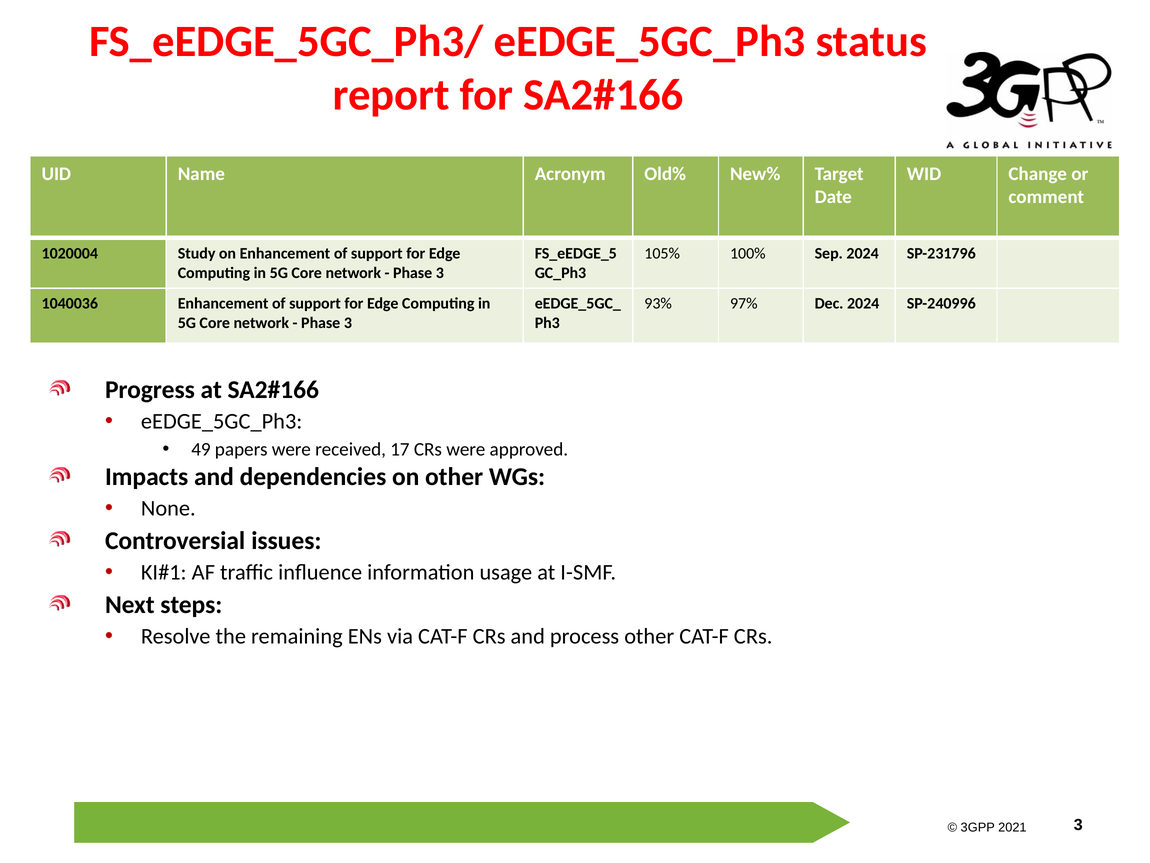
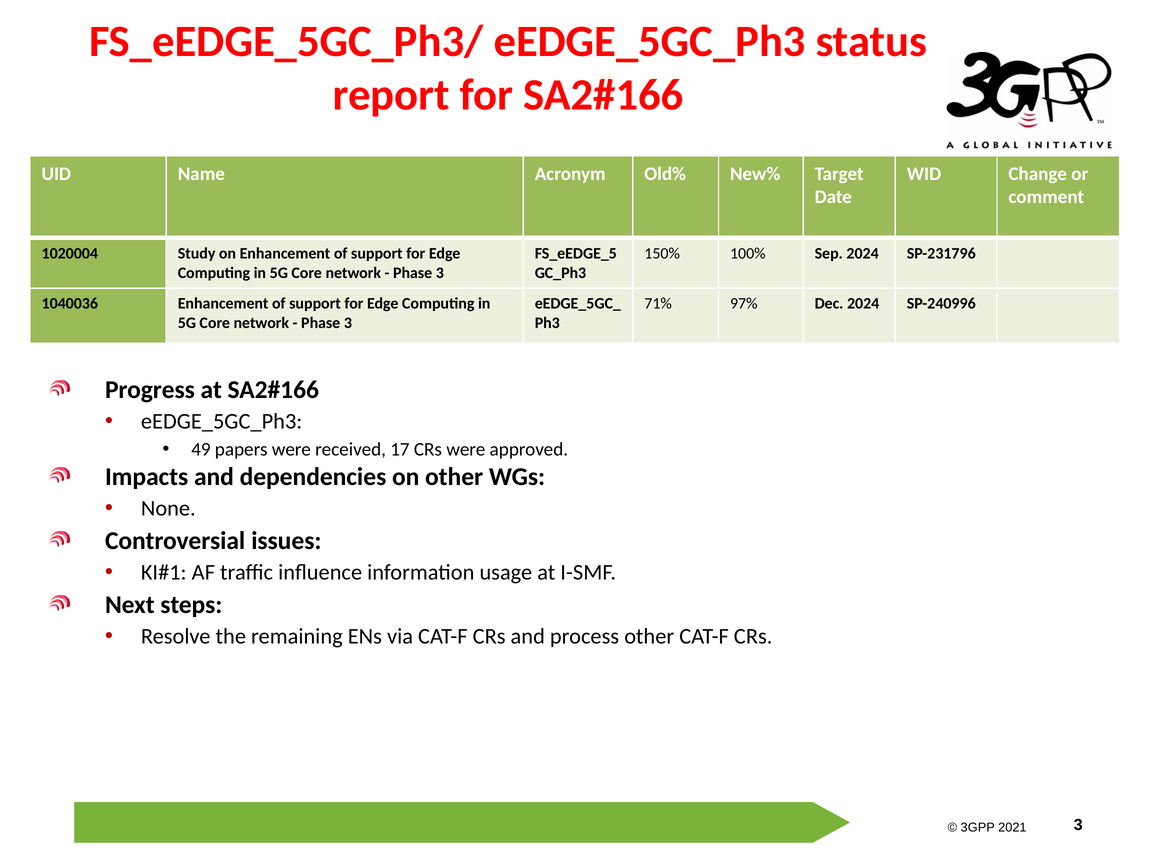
105%: 105% -> 150%
93%: 93% -> 71%
